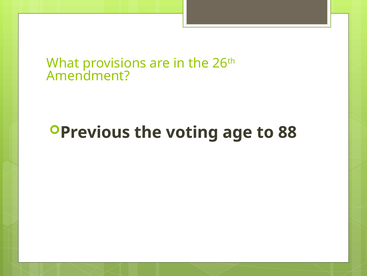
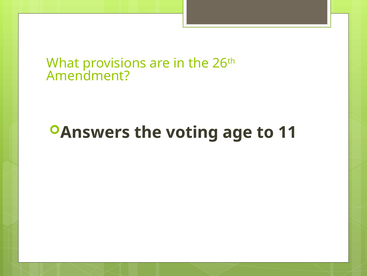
Previous: Previous -> Answers
88: 88 -> 11
